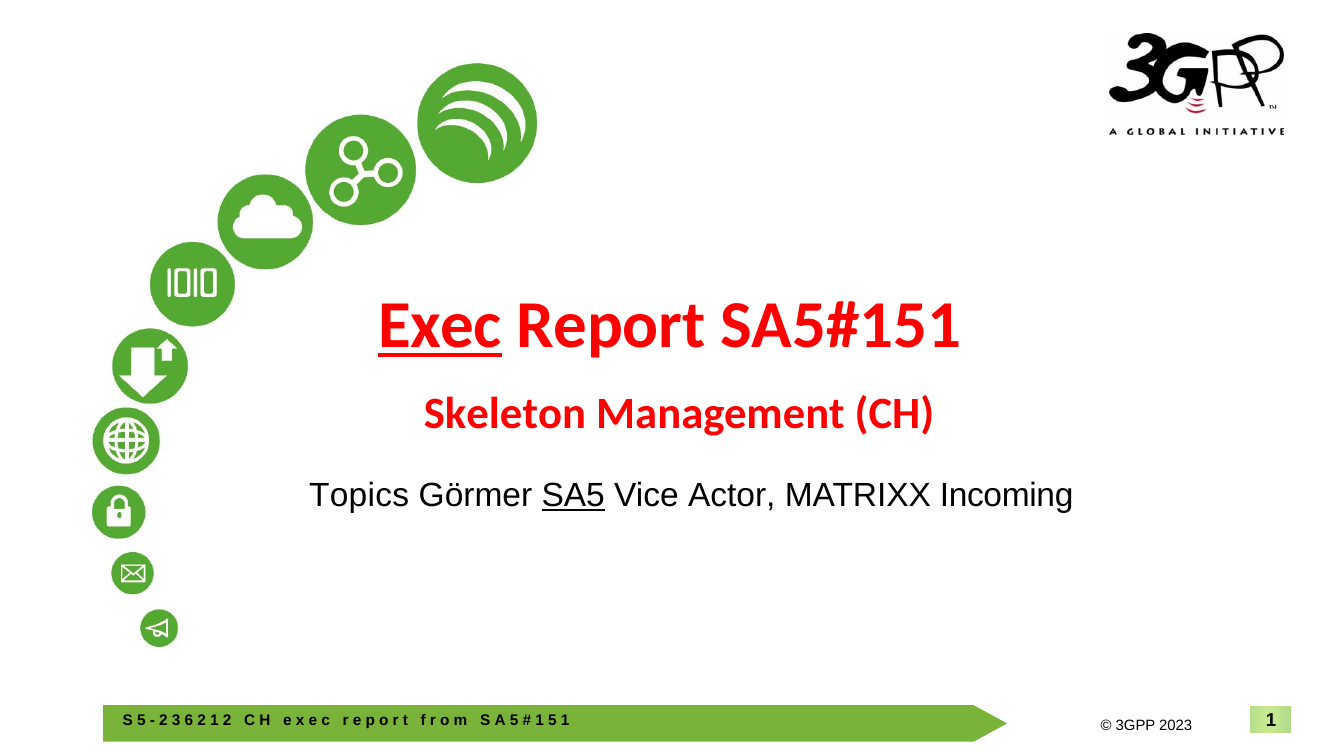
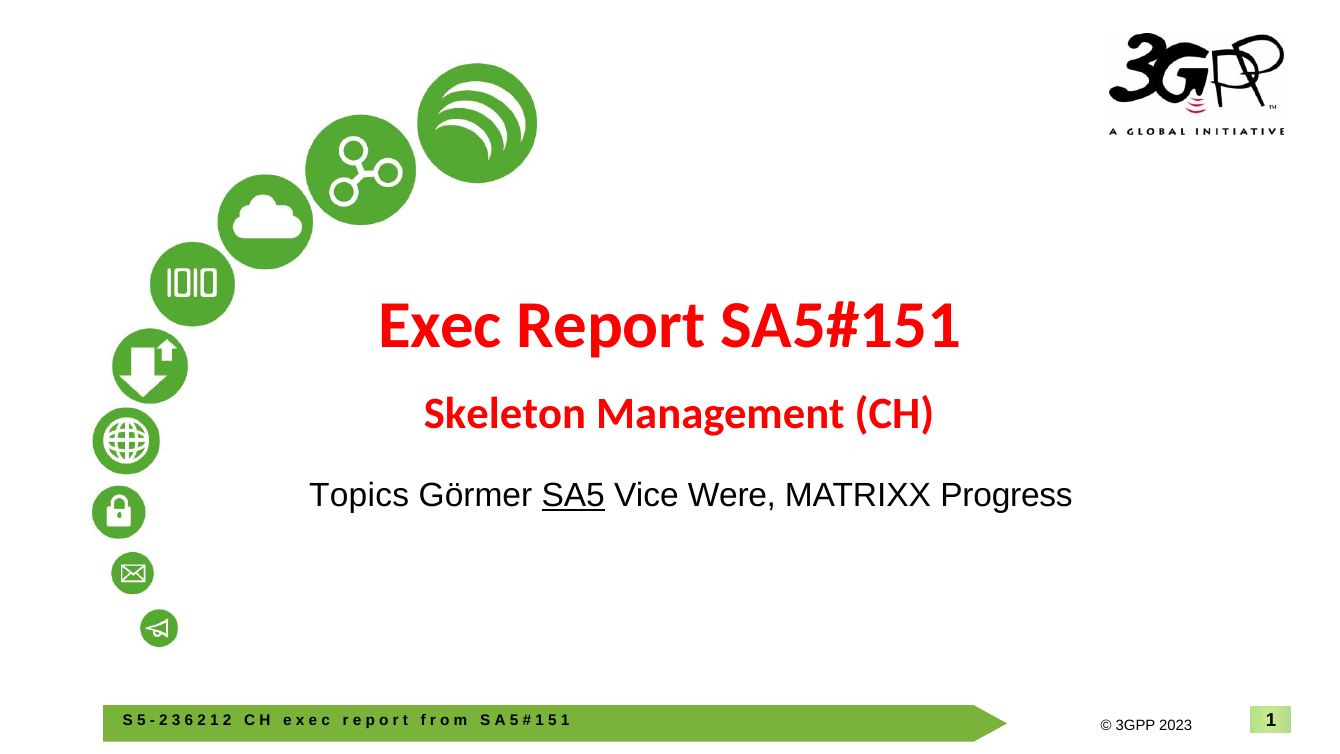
Exec underline: present -> none
Actor: Actor -> Were
Incoming: Incoming -> Progress
